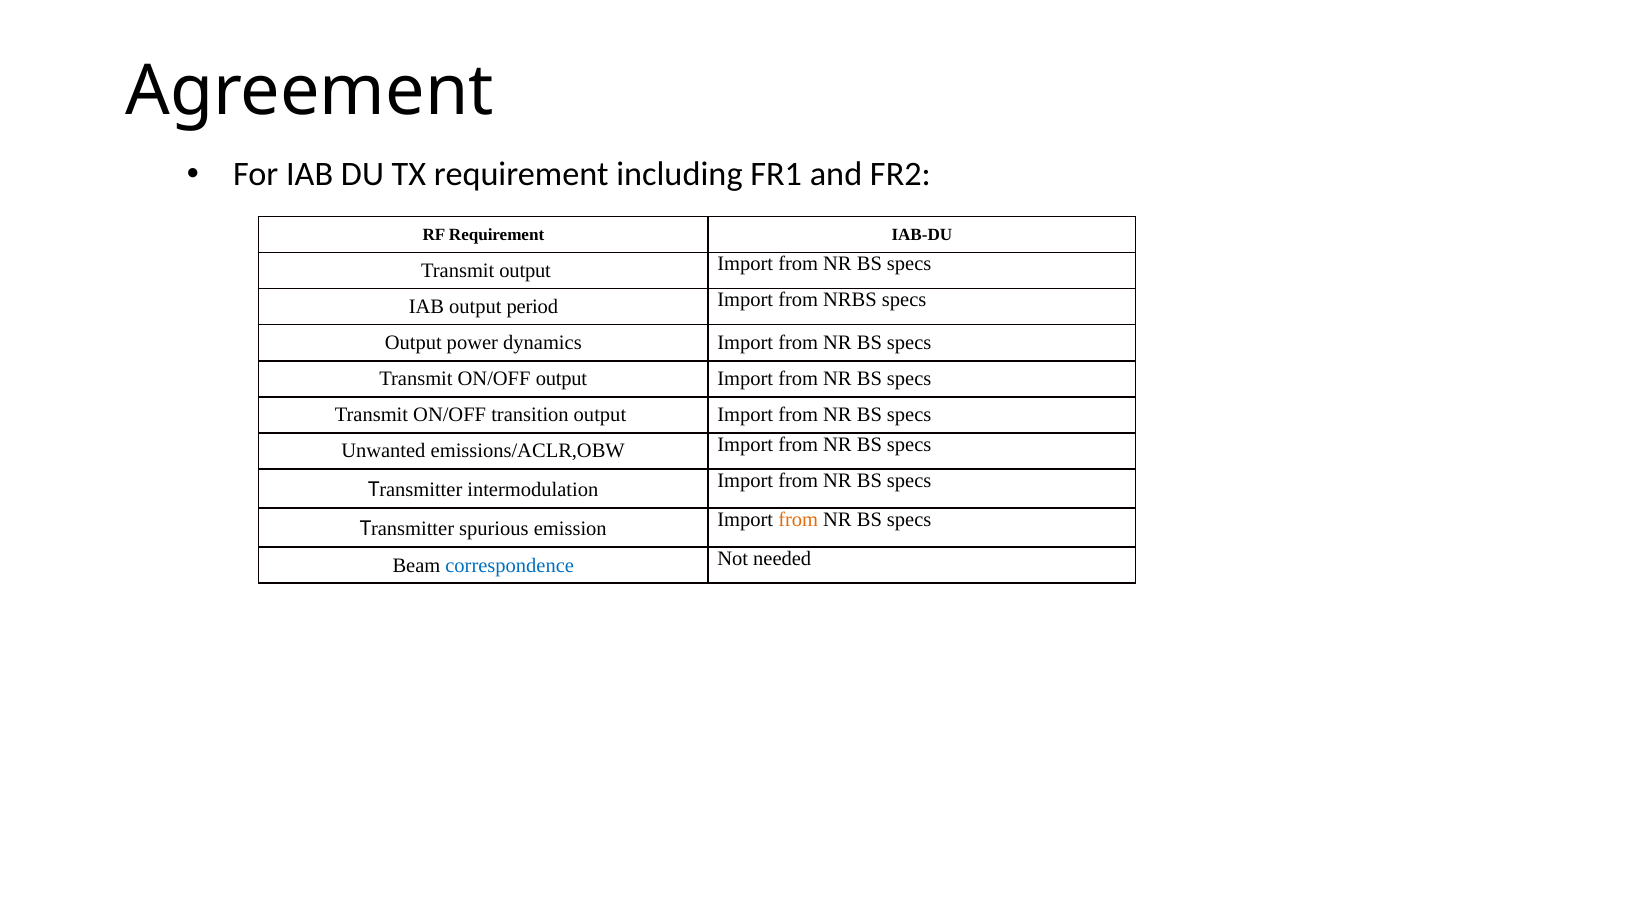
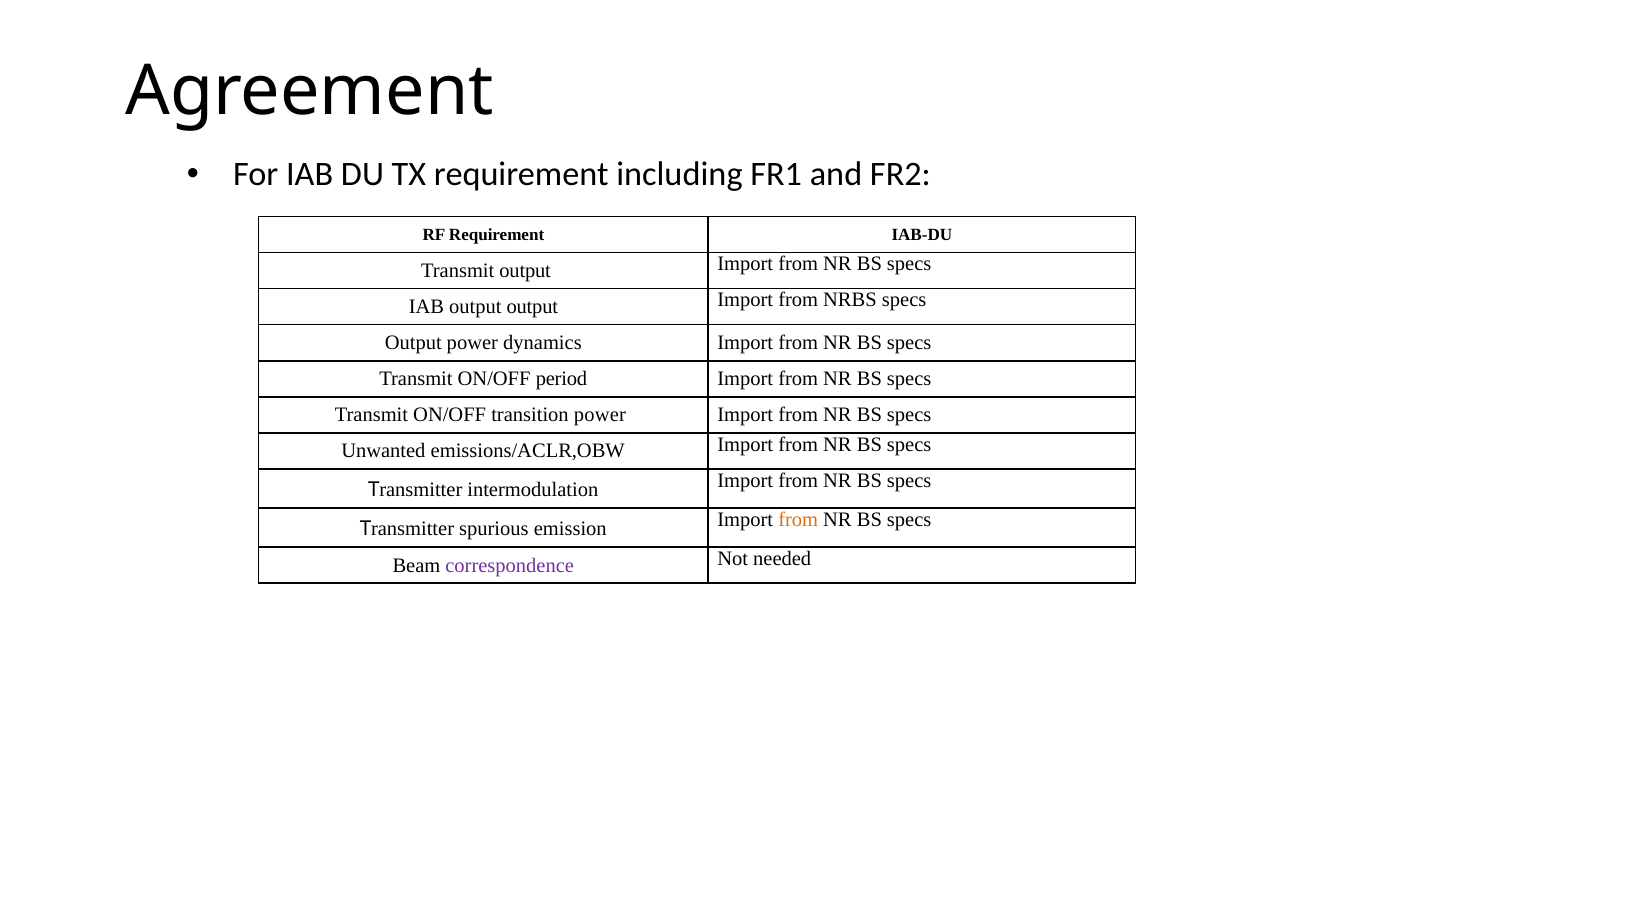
output period: period -> output
ON/OFF output: output -> period
transition output: output -> power
correspondence colour: blue -> purple
